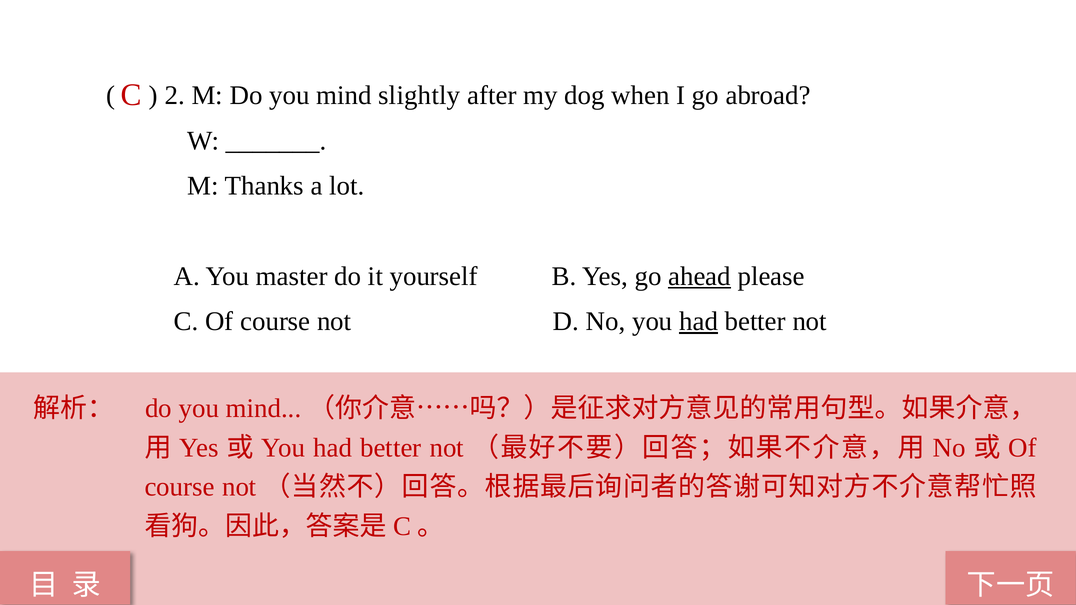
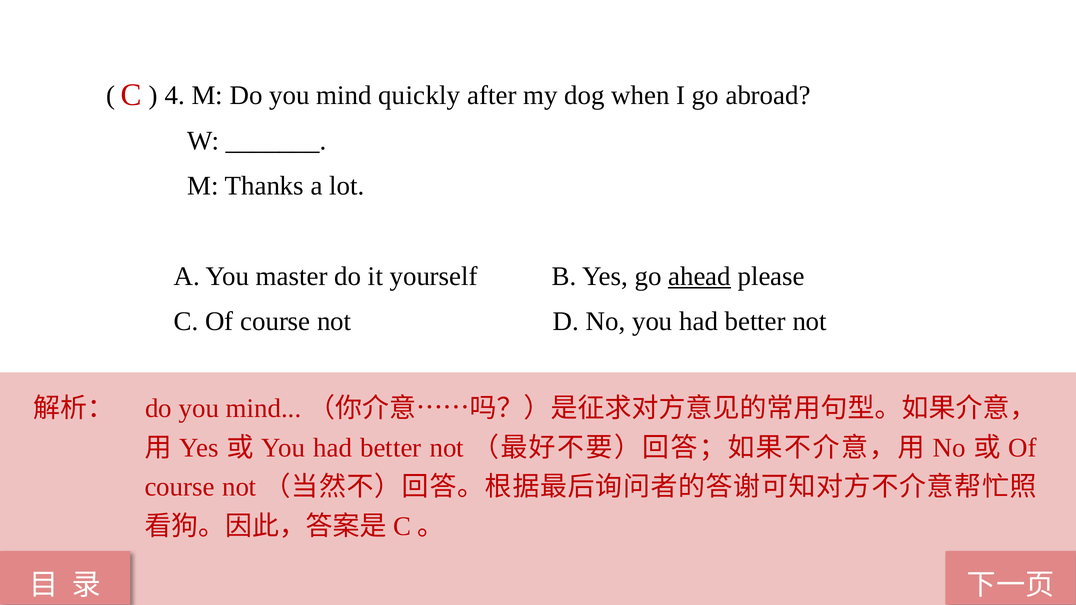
2: 2 -> 4
slightly: slightly -> quickly
had at (699, 322) underline: present -> none
